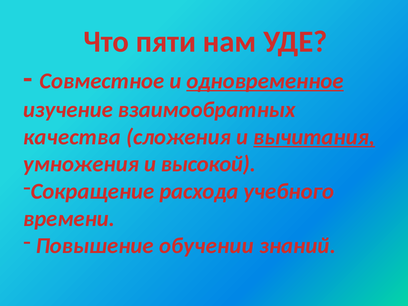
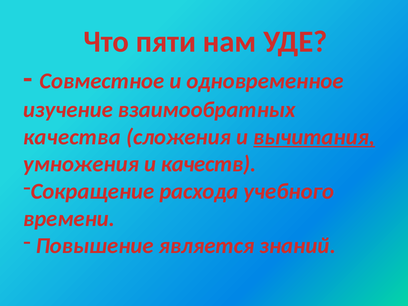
одновременное underline: present -> none
высокой: высокой -> качеств
обучении: обучении -> является
